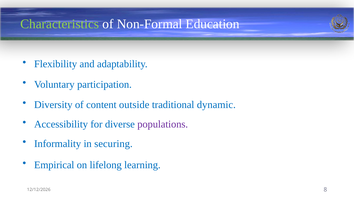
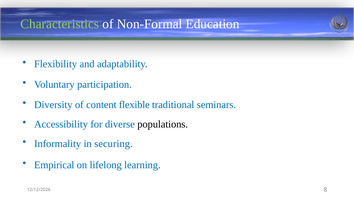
outside: outside -> flexible
dynamic: dynamic -> seminars
populations colour: purple -> black
